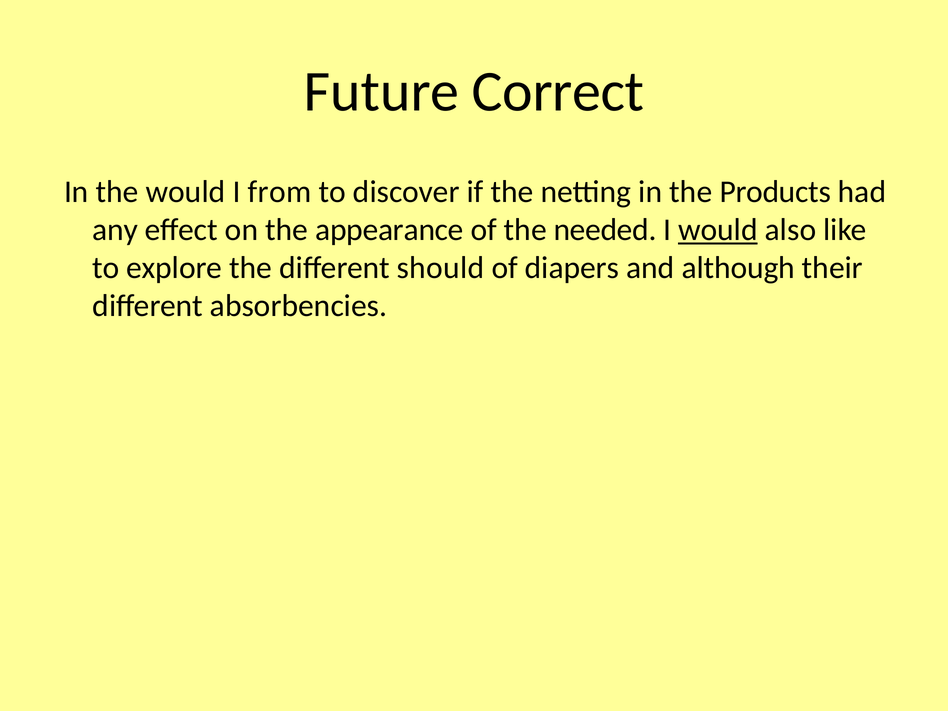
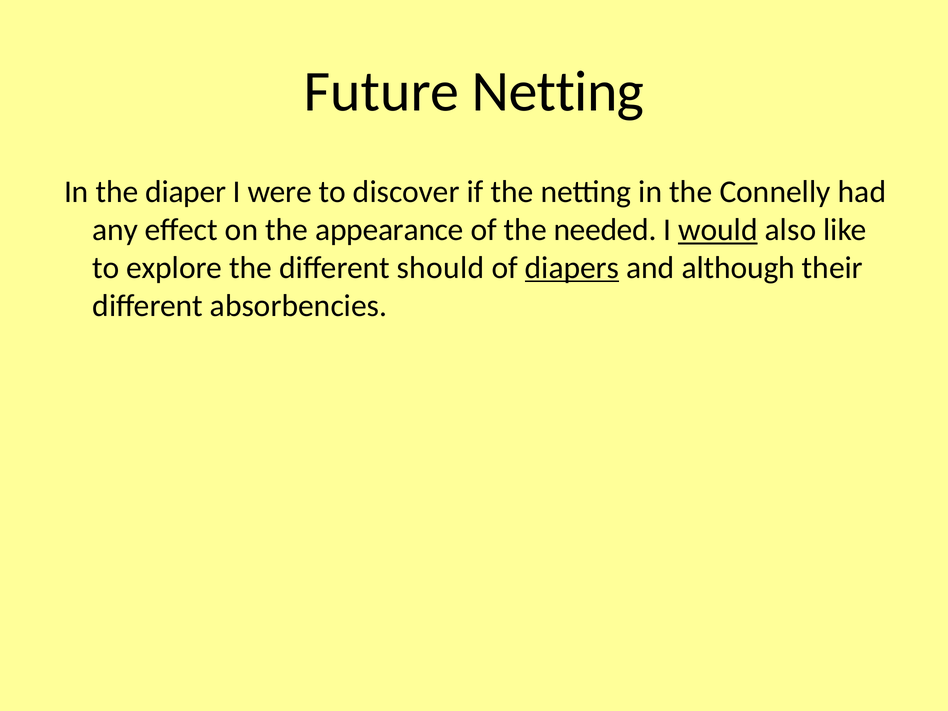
Future Correct: Correct -> Netting
the would: would -> diaper
from: from -> were
Products: Products -> Connelly
diapers underline: none -> present
